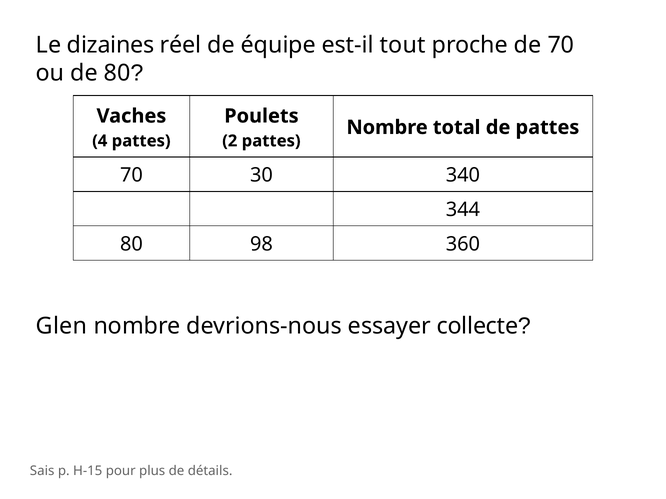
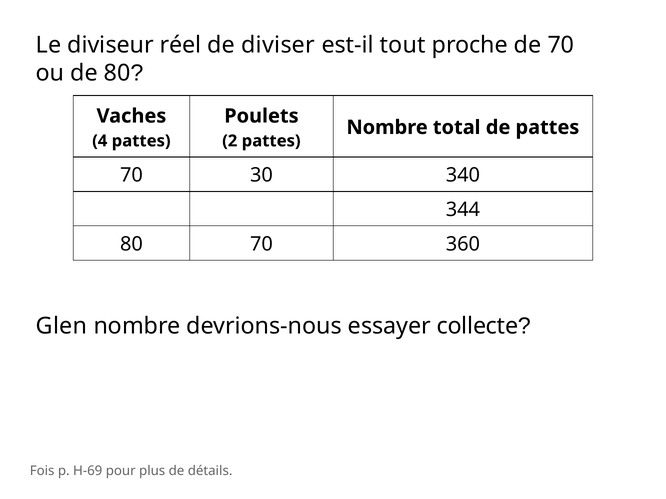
dizaines: dizaines -> diviseur
équipe: équipe -> diviser
80 98: 98 -> 70
Sais: Sais -> Fois
H-15: H-15 -> H-69
